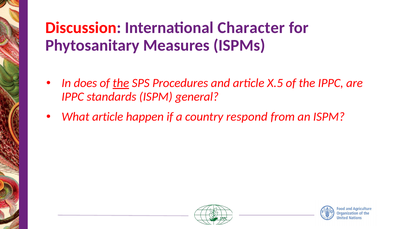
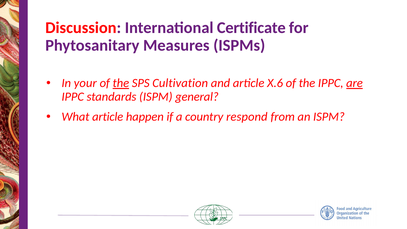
Character: Character -> Certificate
does: does -> your
Procedures: Procedures -> Cultivation
X.5: X.5 -> X.6
are underline: none -> present
